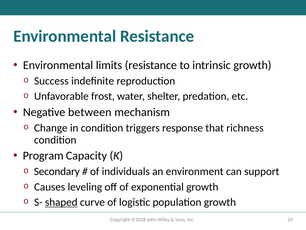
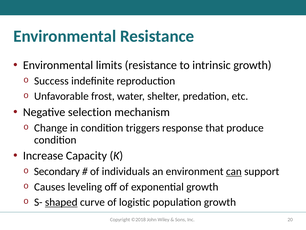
between: between -> selection
richness: richness -> produce
Program: Program -> Increase
can underline: none -> present
